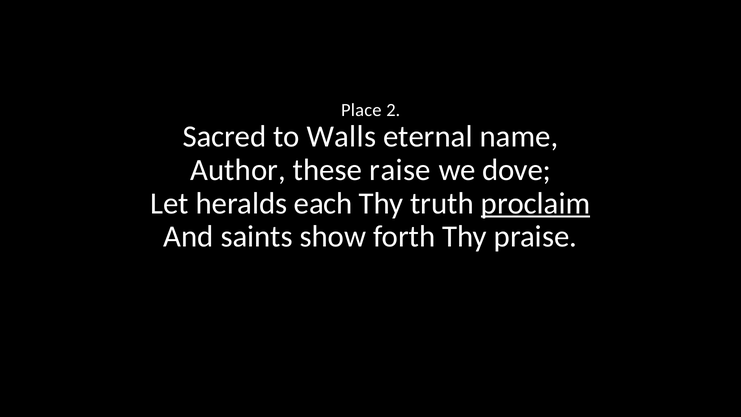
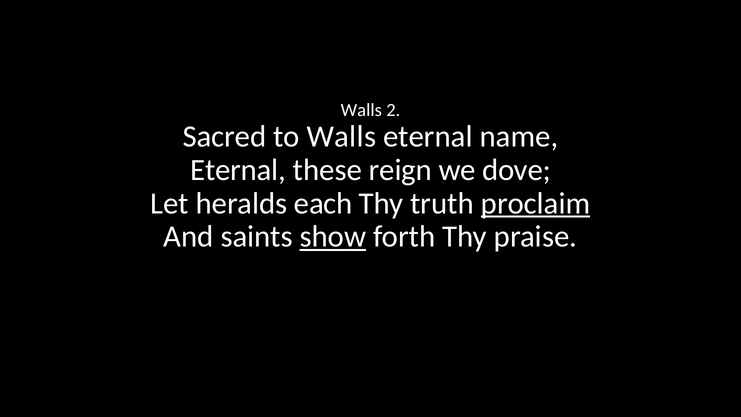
Place at (361, 110): Place -> Walls
Author at (238, 170): Author -> Eternal
raise: raise -> reign
show underline: none -> present
